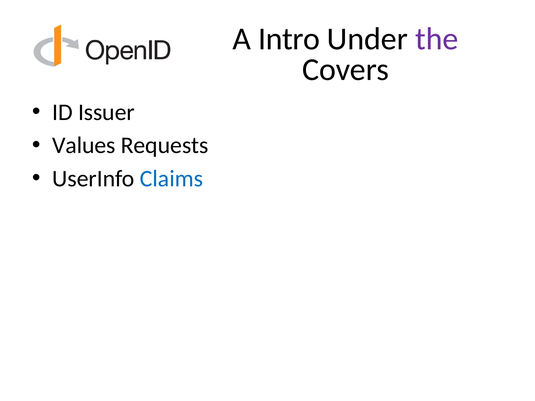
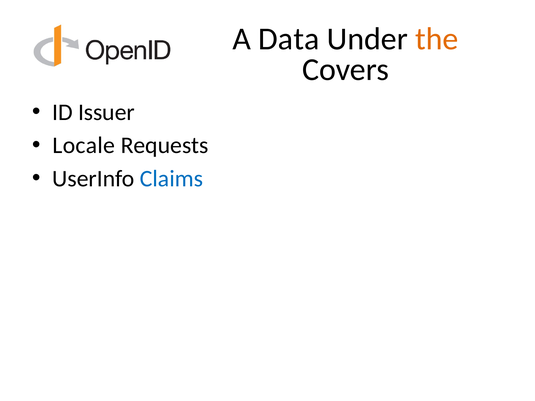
Intro: Intro -> Data
the colour: purple -> orange
Values: Values -> Locale
